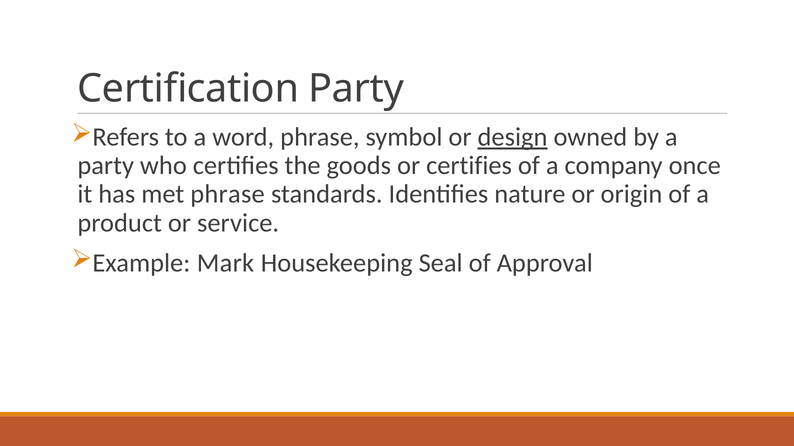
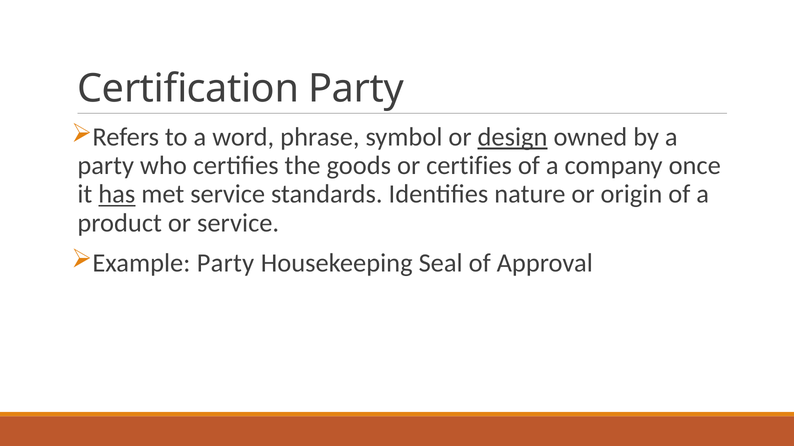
has underline: none -> present
met phrase: phrase -> service
Example Mark: Mark -> Party
